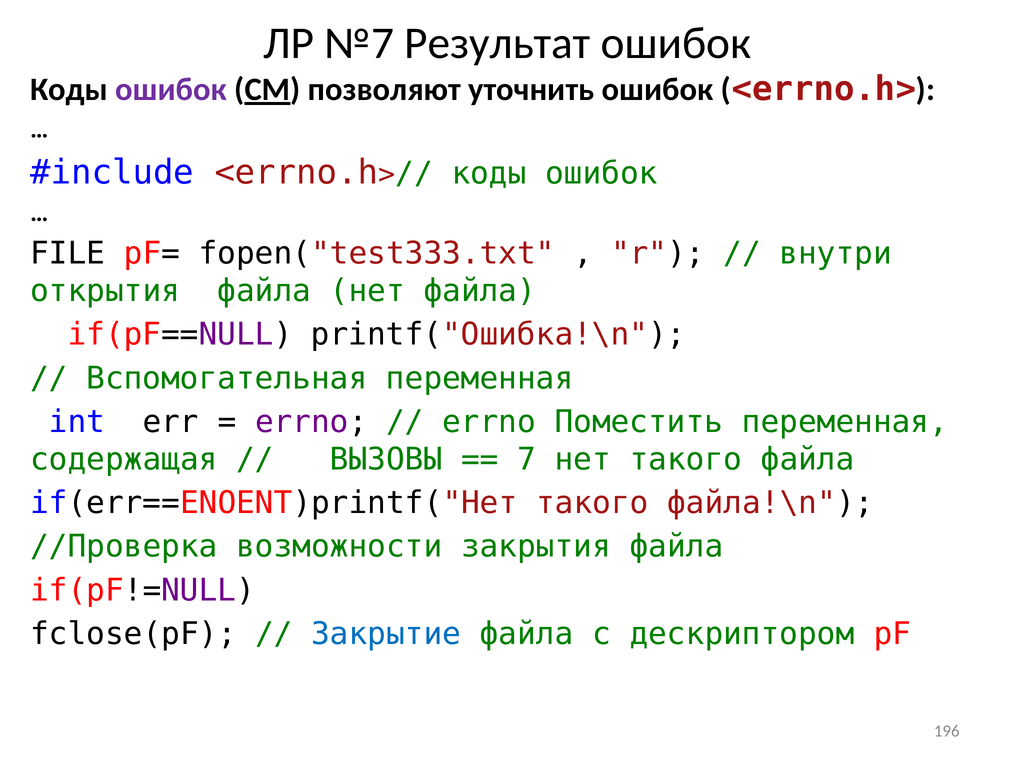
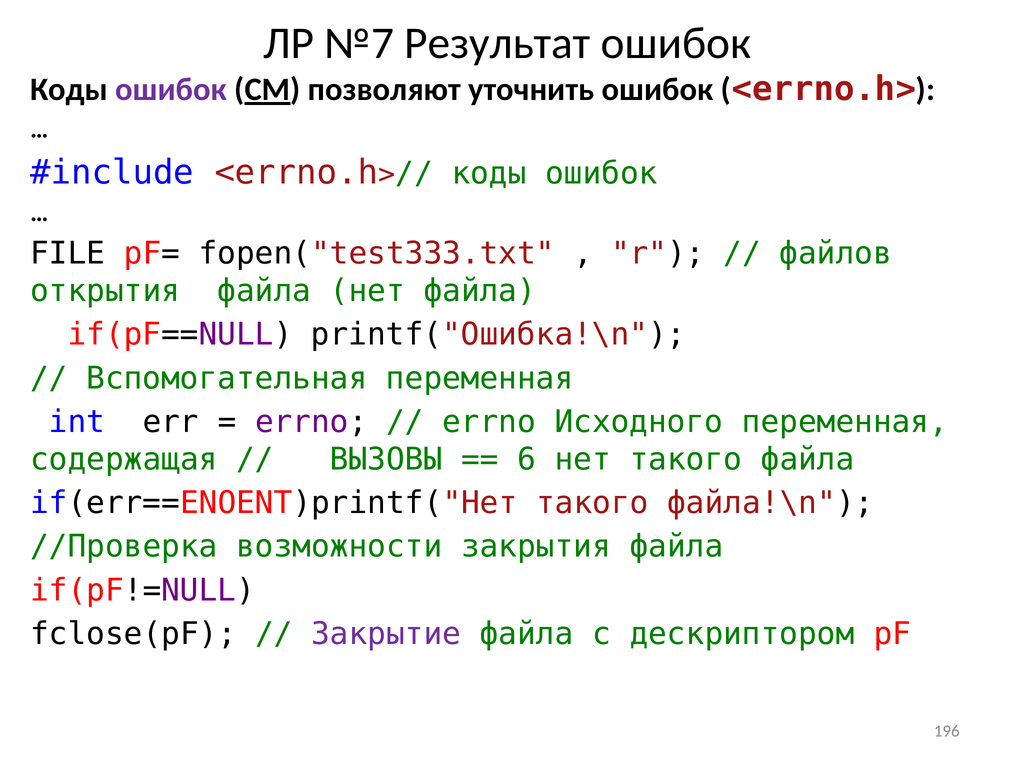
внутри: внутри -> файлов
Поместить: Поместить -> Исходного
7: 7 -> 6
Закрытие colour: blue -> purple
